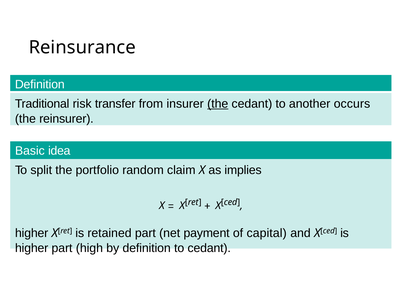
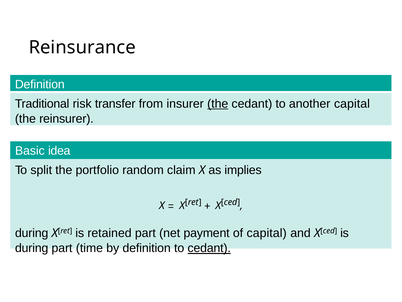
another occurs: occurs -> capital
higher at (32, 233): higher -> during
higher at (32, 248): higher -> during
high: high -> time
cedant at (209, 248) underline: none -> present
